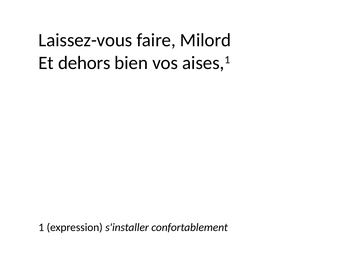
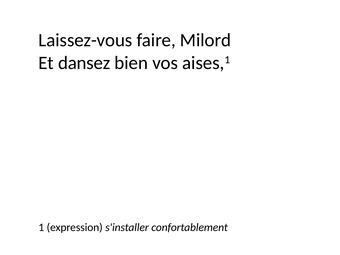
dehors: dehors -> dansez
